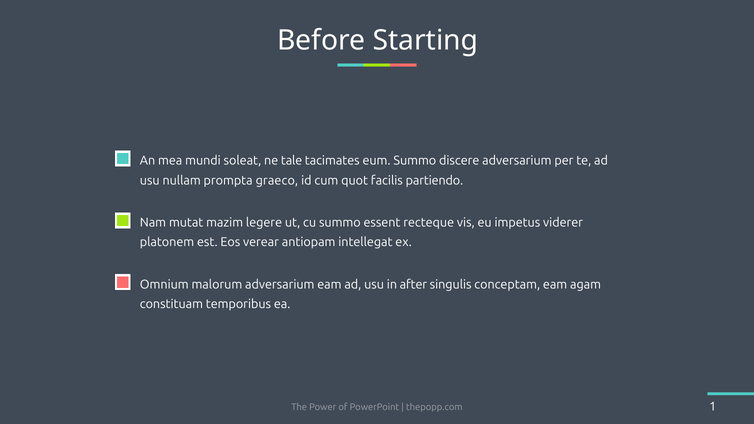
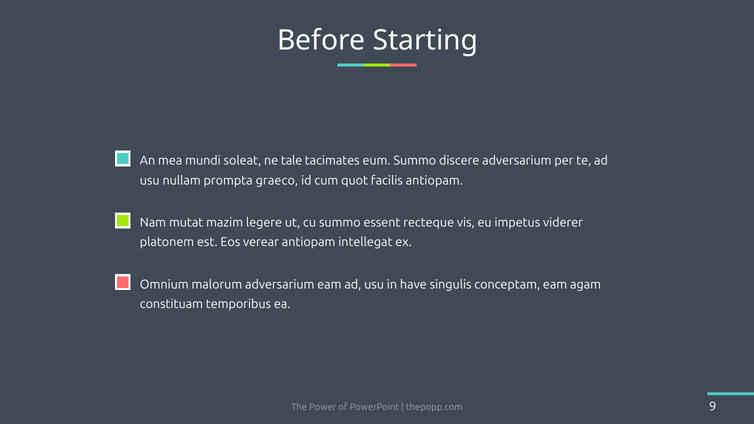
facilis partiendo: partiendo -> antiopam
after: after -> have
1: 1 -> 9
